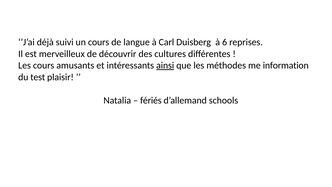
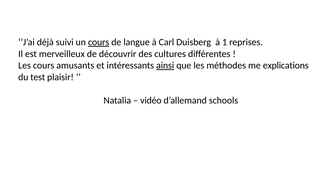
cours at (99, 42) underline: none -> present
6: 6 -> 1
information: information -> explications
fériés: fériés -> vidéo
